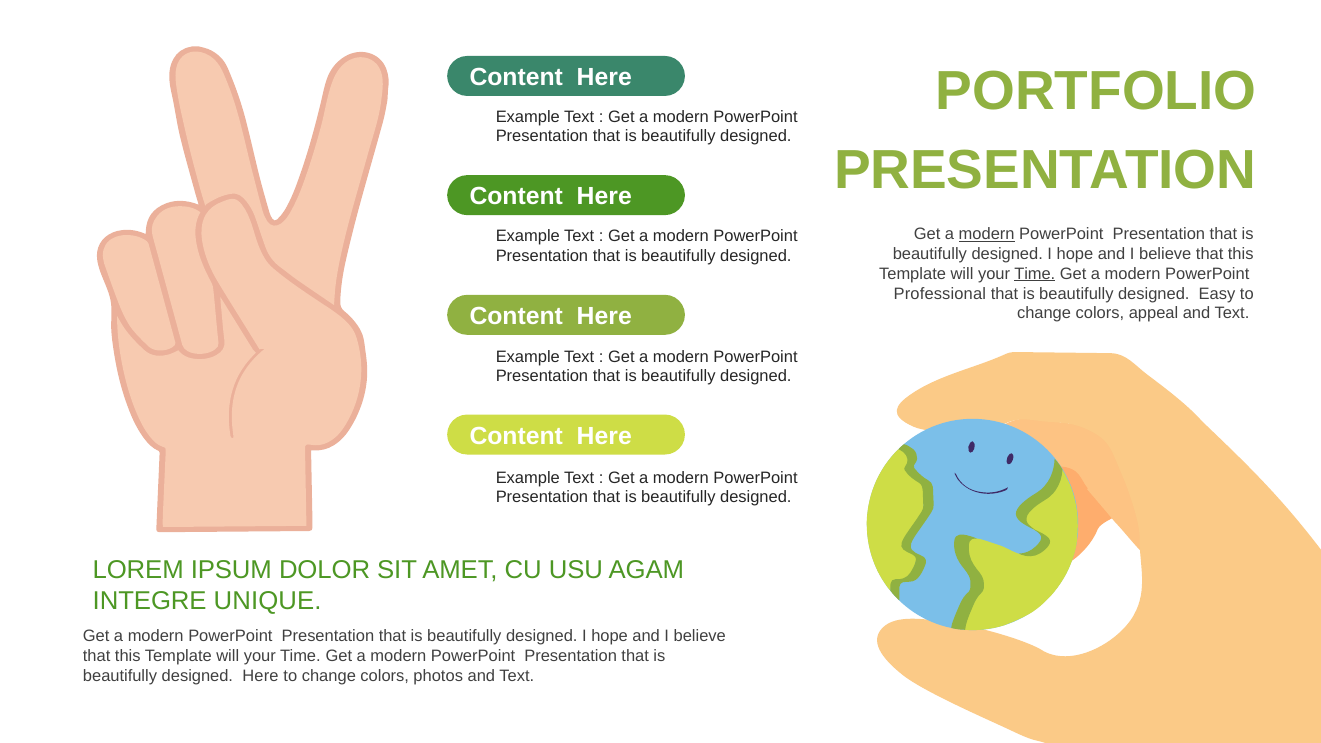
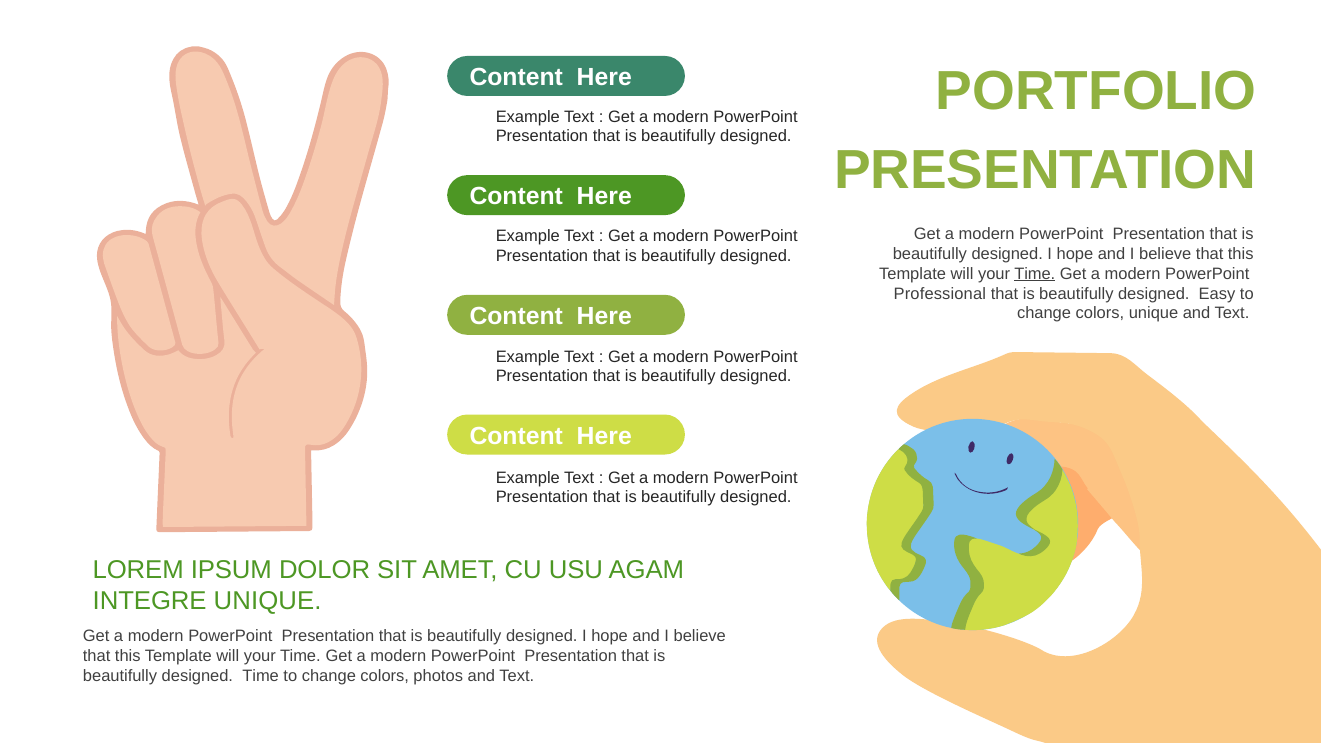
modern at (987, 234) underline: present -> none
colors appeal: appeal -> unique
designed Here: Here -> Time
